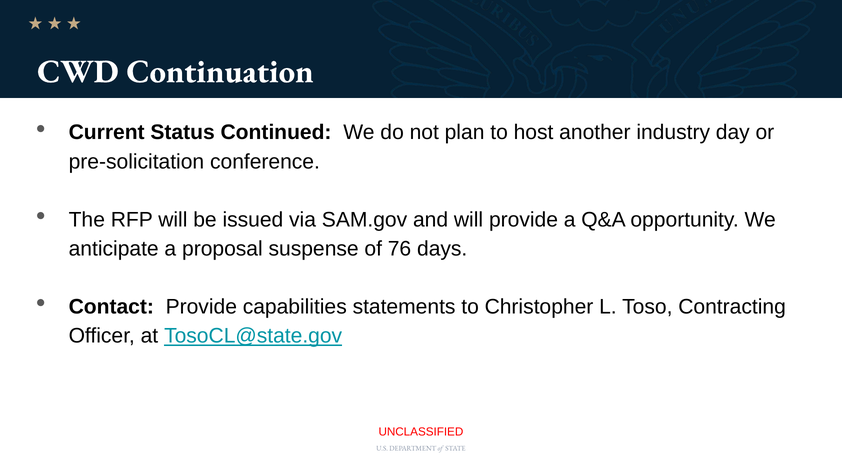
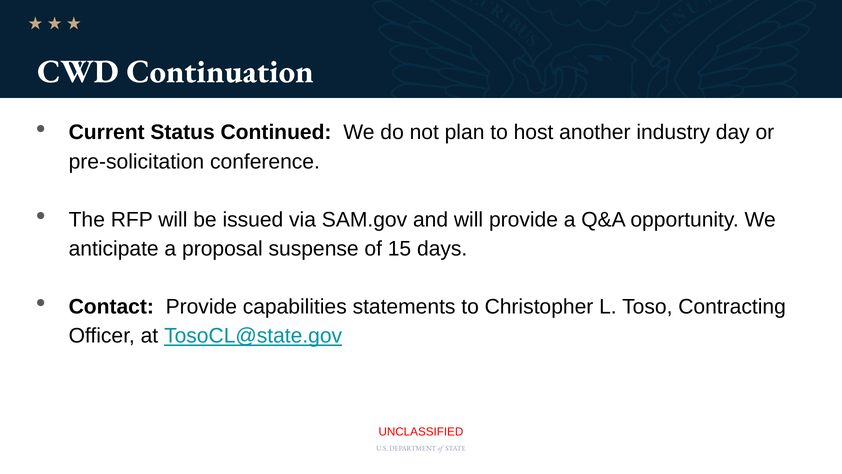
76: 76 -> 15
